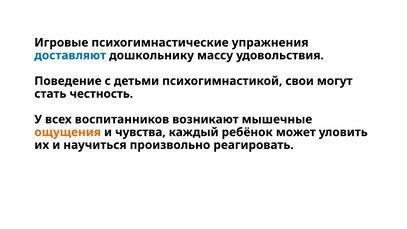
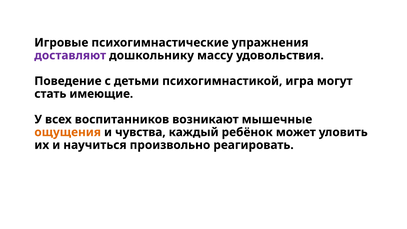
доставляют colour: blue -> purple
свои: свои -> игра
честность: честность -> имеющие
